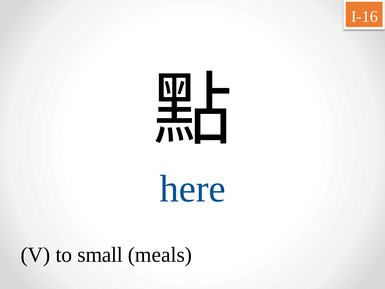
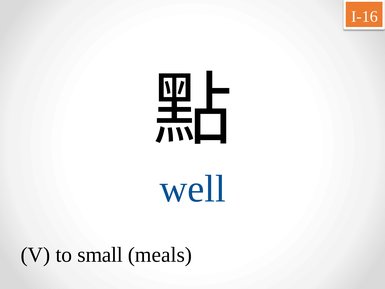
here: here -> well
